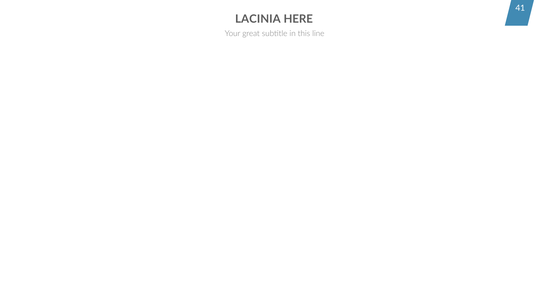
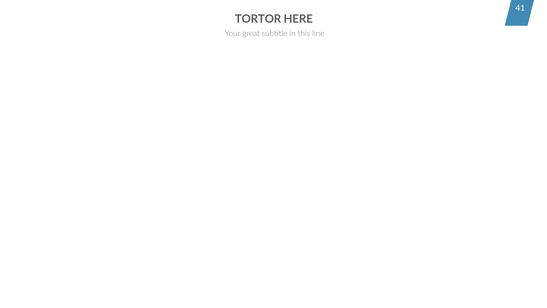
LACINIA: LACINIA -> TORTOR
